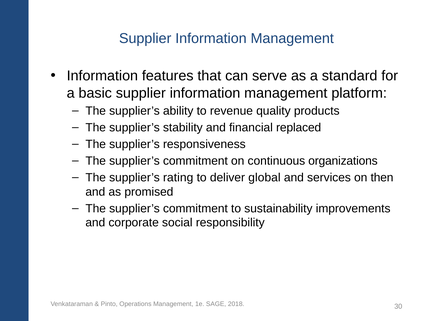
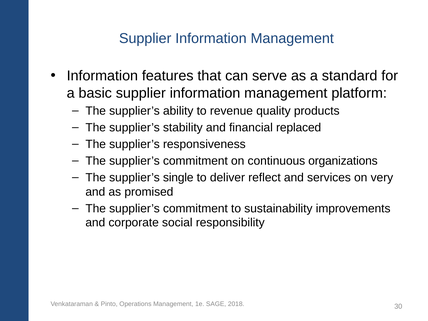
rating: rating -> single
global: global -> reflect
then: then -> very
